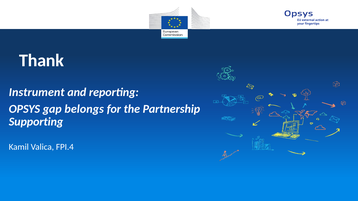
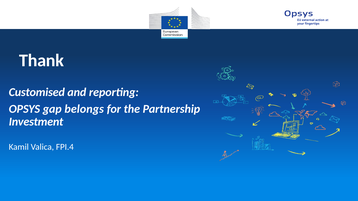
Instrument: Instrument -> Customised
Supporting: Supporting -> Investment
